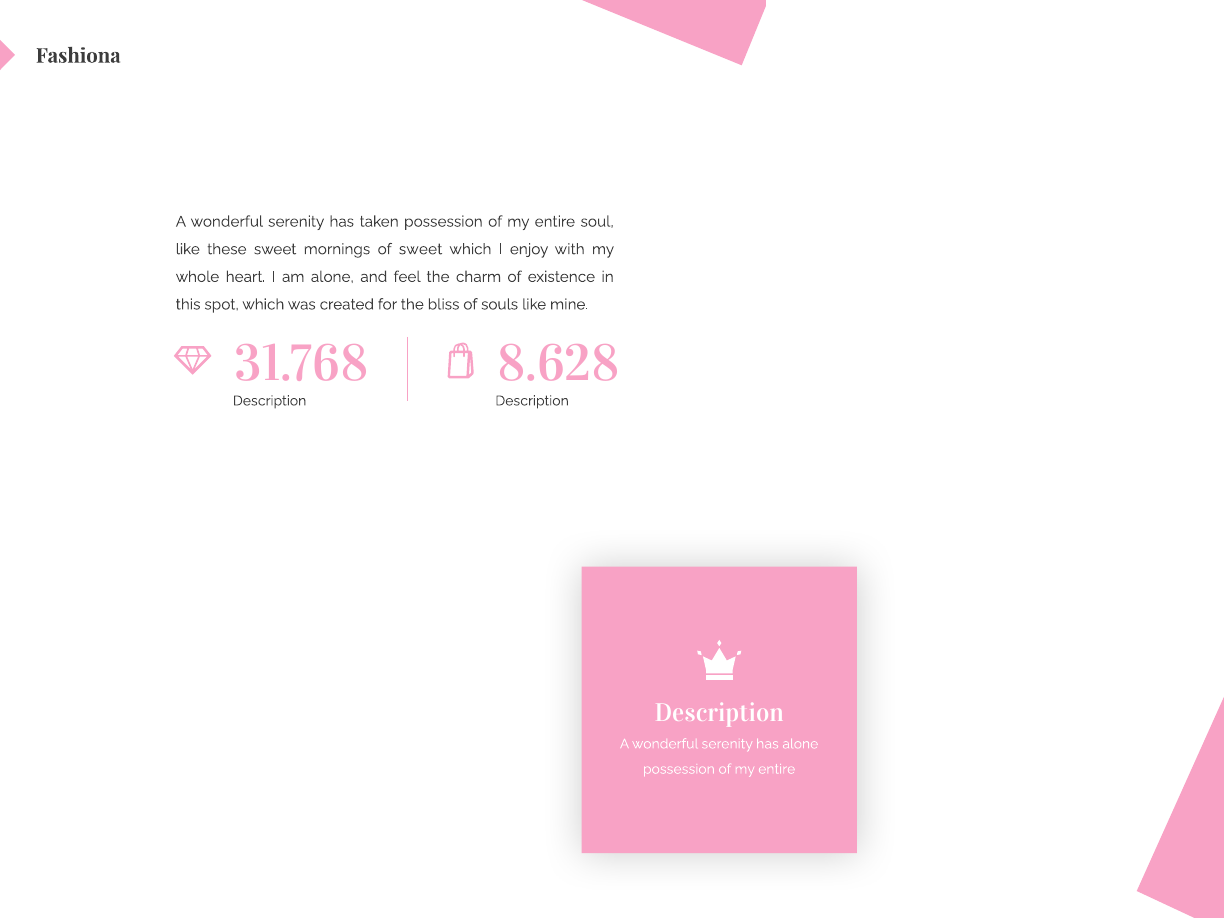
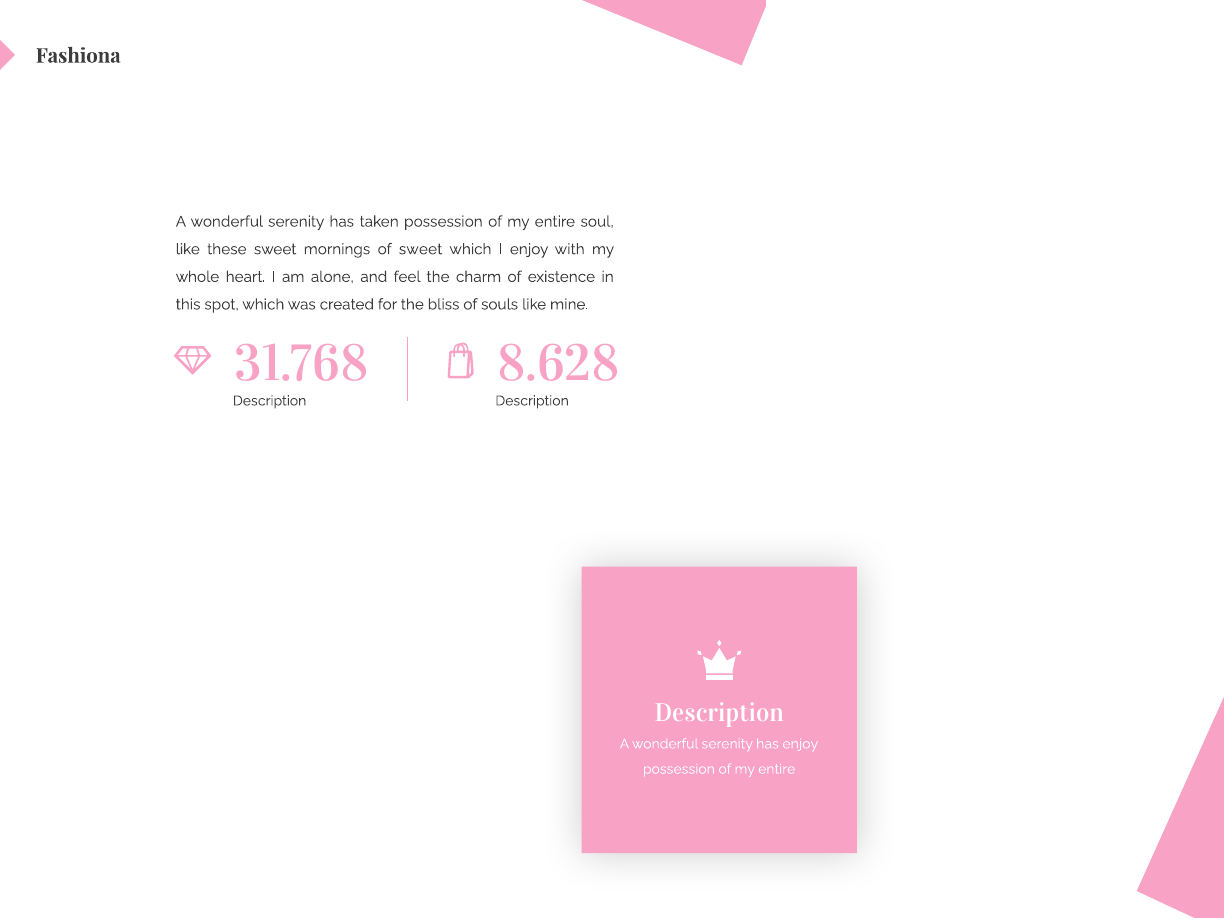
has alone: alone -> enjoy
